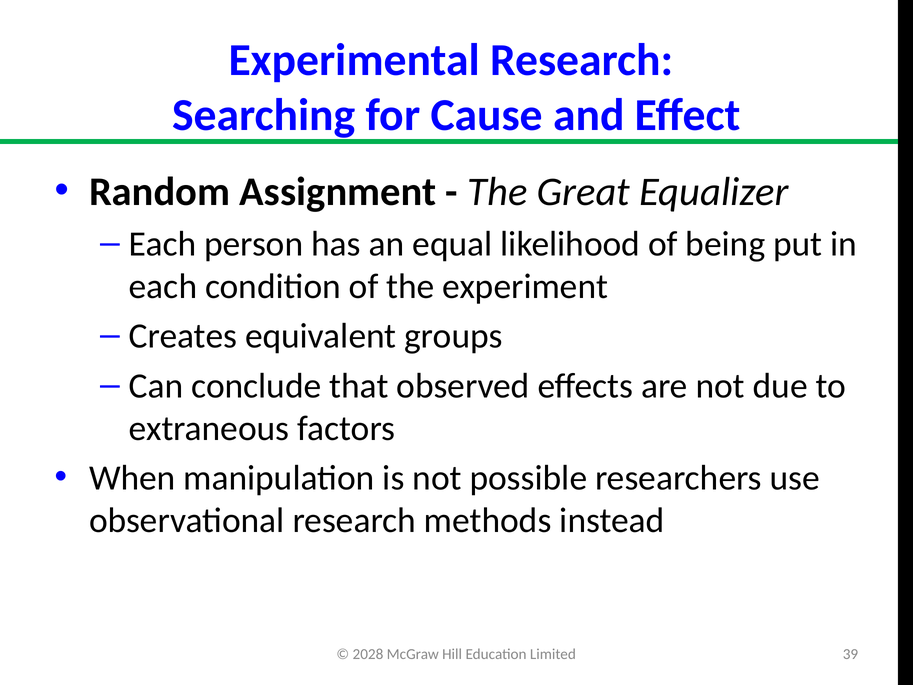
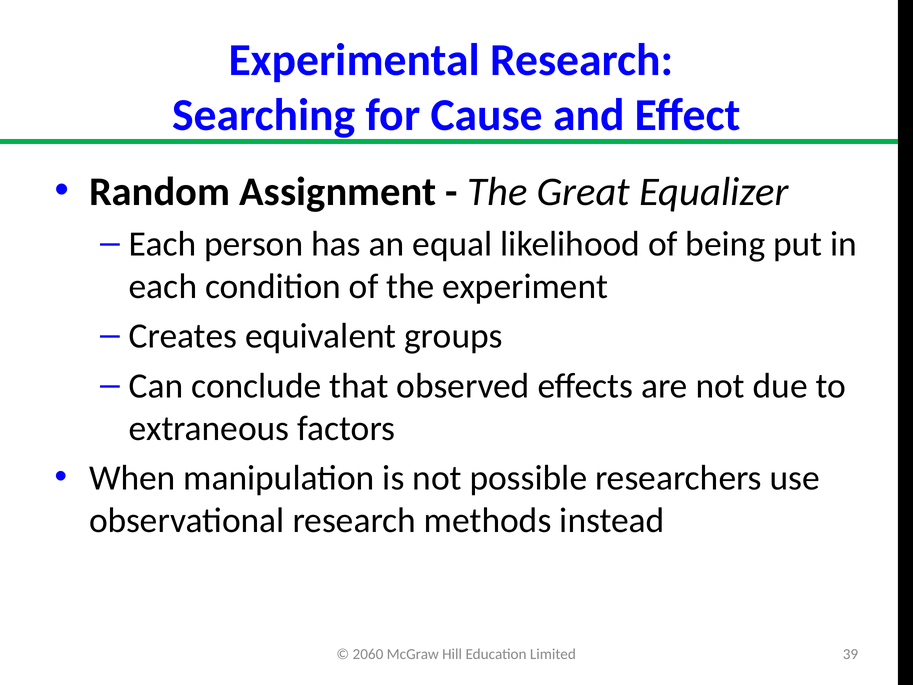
2028: 2028 -> 2060
